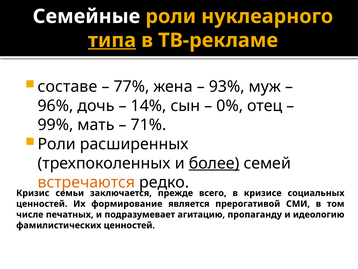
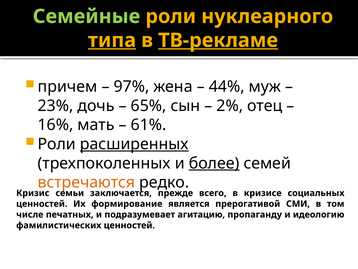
Семейные colour: white -> light green
ТВ-рекламе underline: none -> present
составе: составе -> причем
77%: 77% -> 97%
93%: 93% -> 44%
96%: 96% -> 23%
14%: 14% -> 65%
0%: 0% -> 2%
99%: 99% -> 16%
71%: 71% -> 61%
расширенных underline: none -> present
